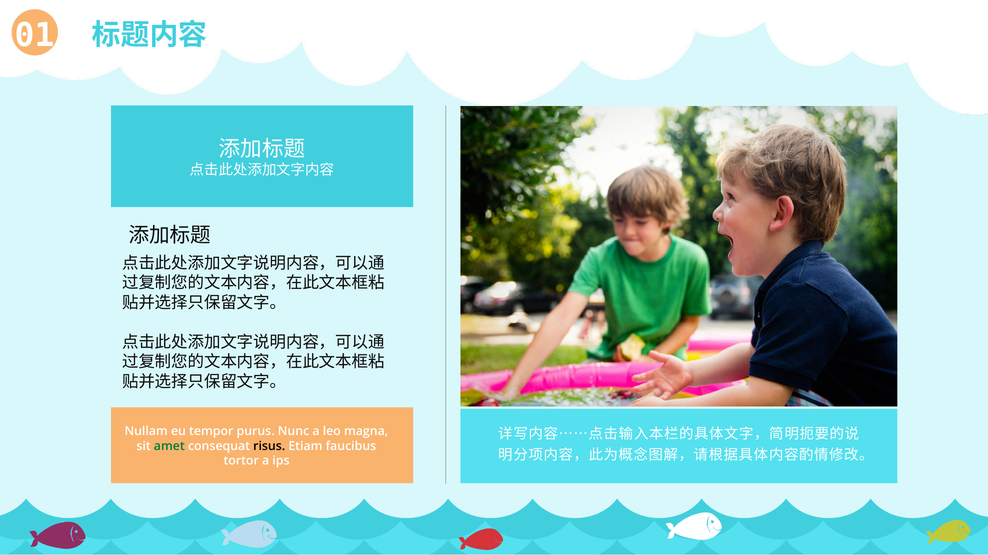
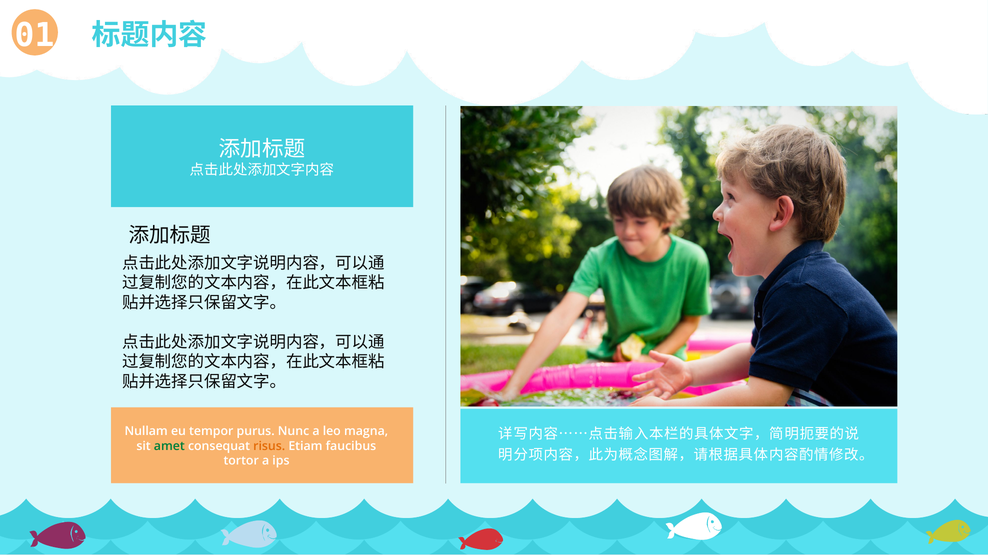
risus colour: black -> orange
